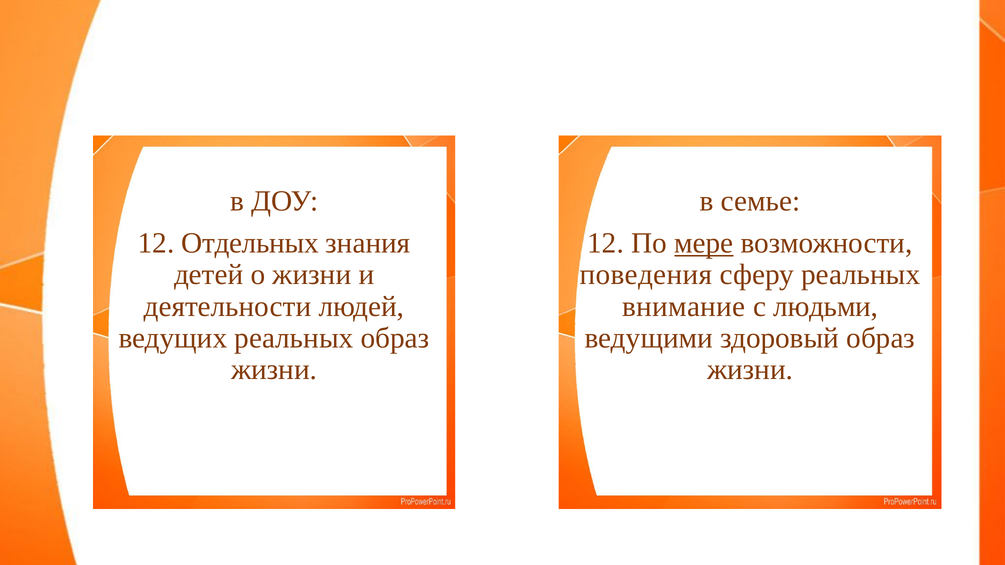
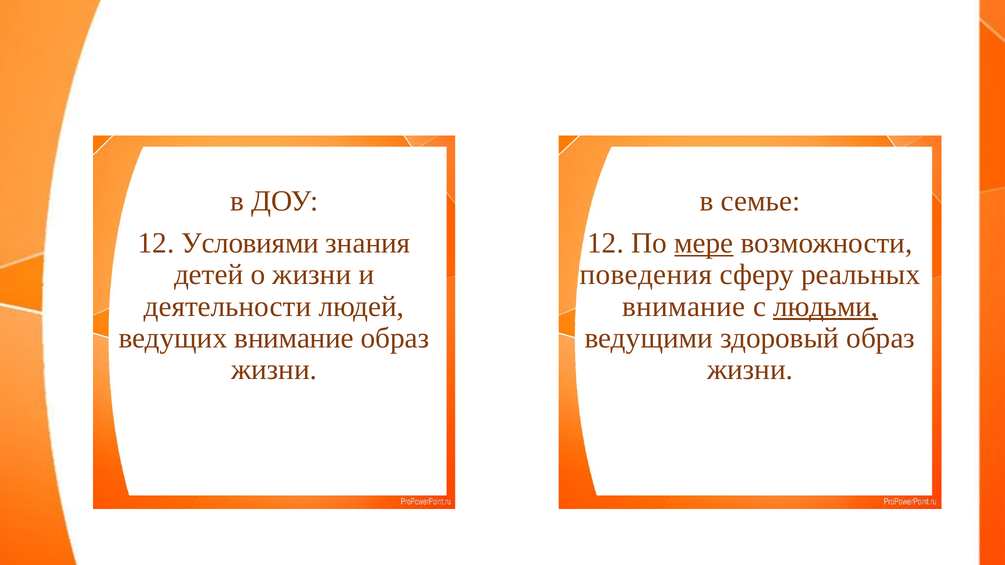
Отдельных: Отдельных -> Условиями
людьми underline: none -> present
ведущих реальных: реальных -> внимание
